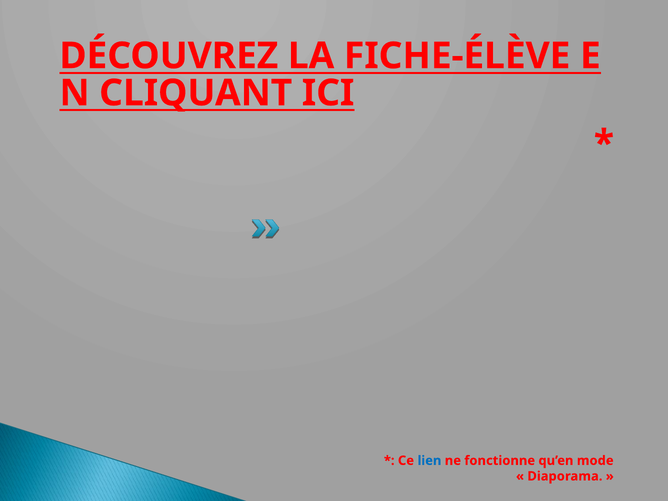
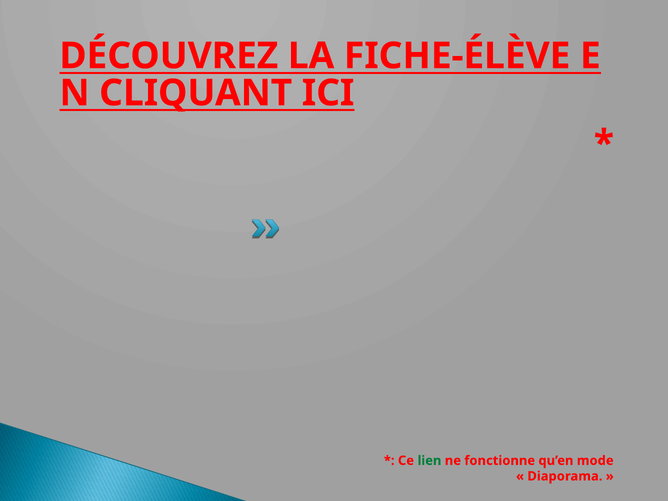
lien colour: blue -> green
